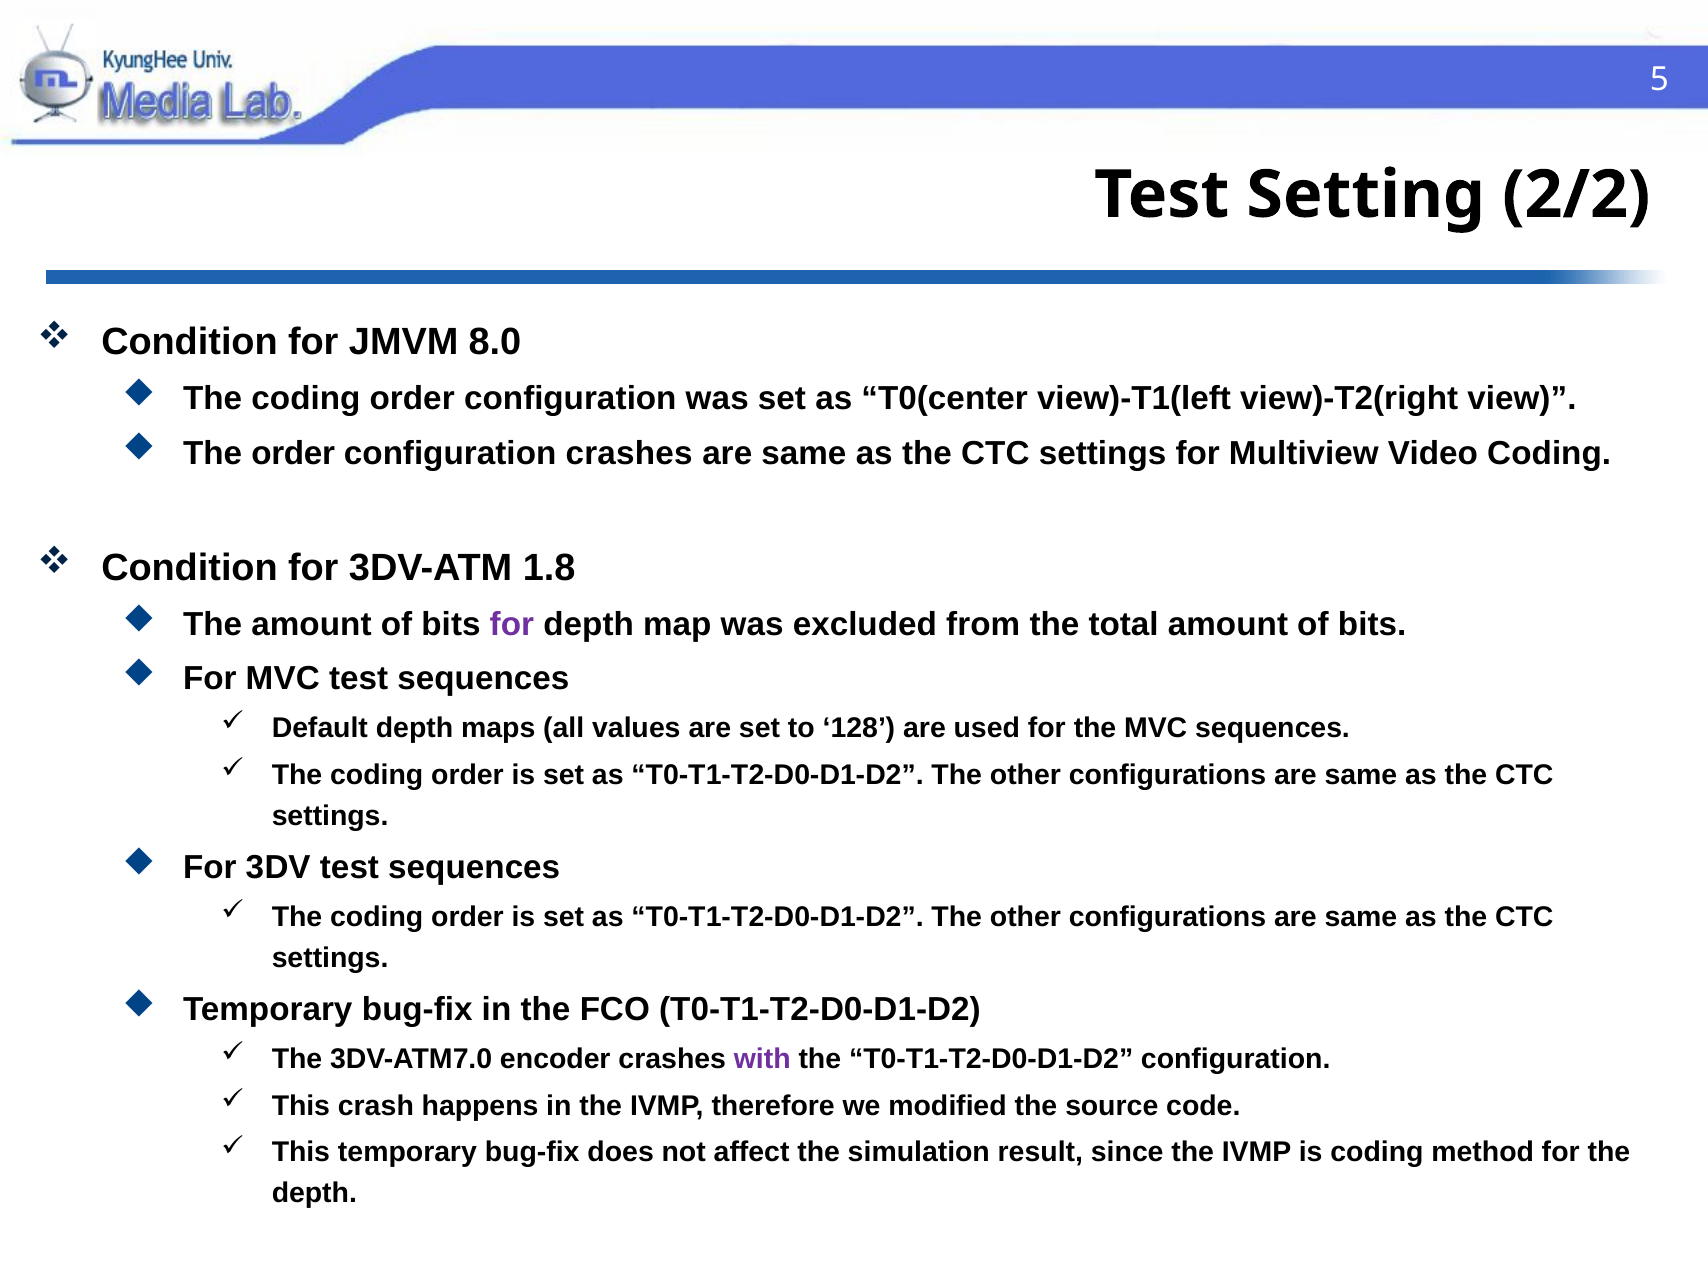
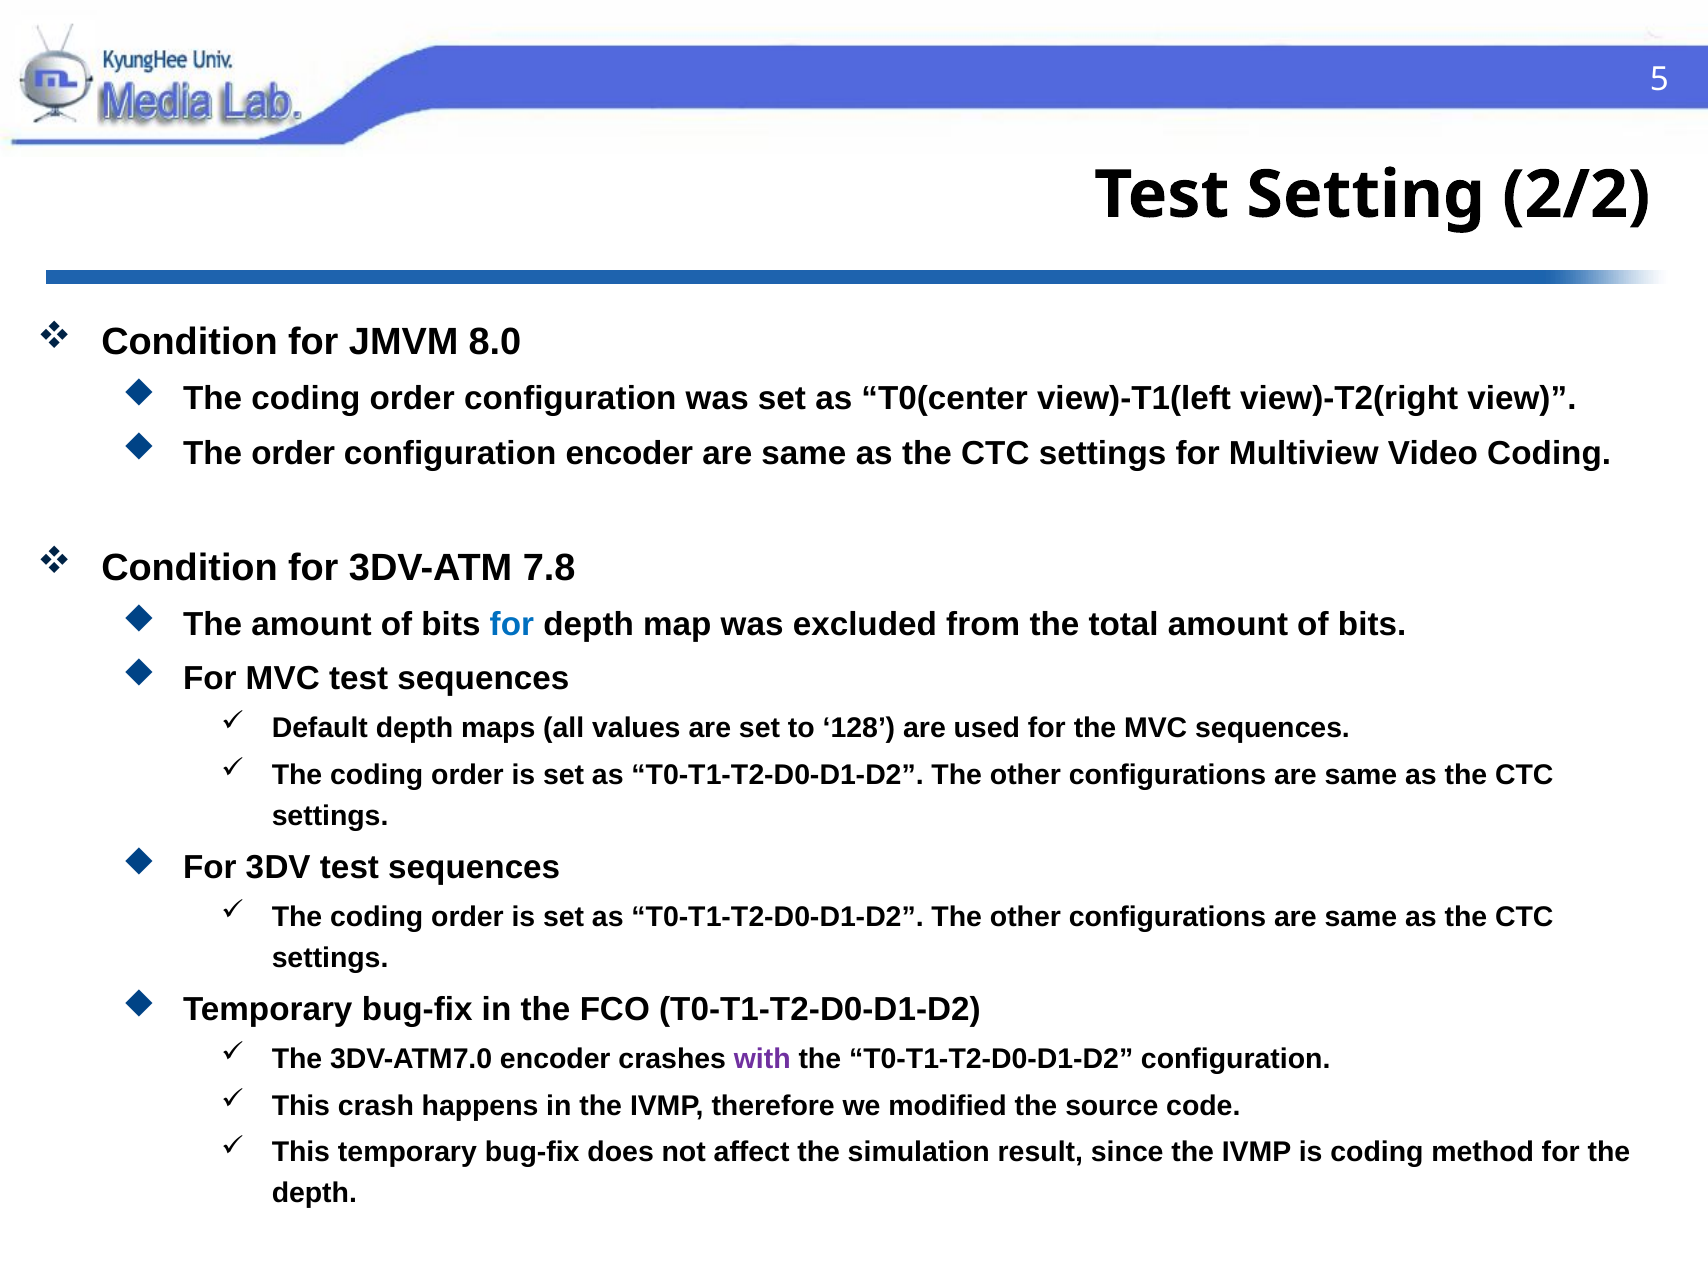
configuration crashes: crashes -> encoder
1.8: 1.8 -> 7.8
for at (512, 624) colour: purple -> blue
